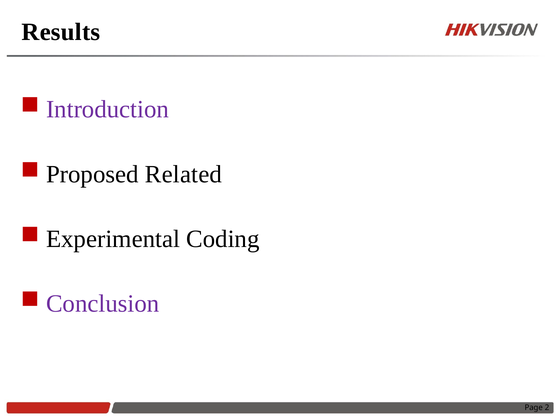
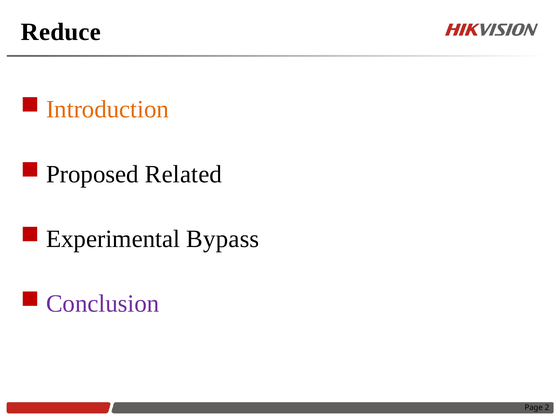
Results: Results -> Reduce
Introduction colour: purple -> orange
Coding: Coding -> Bypass
